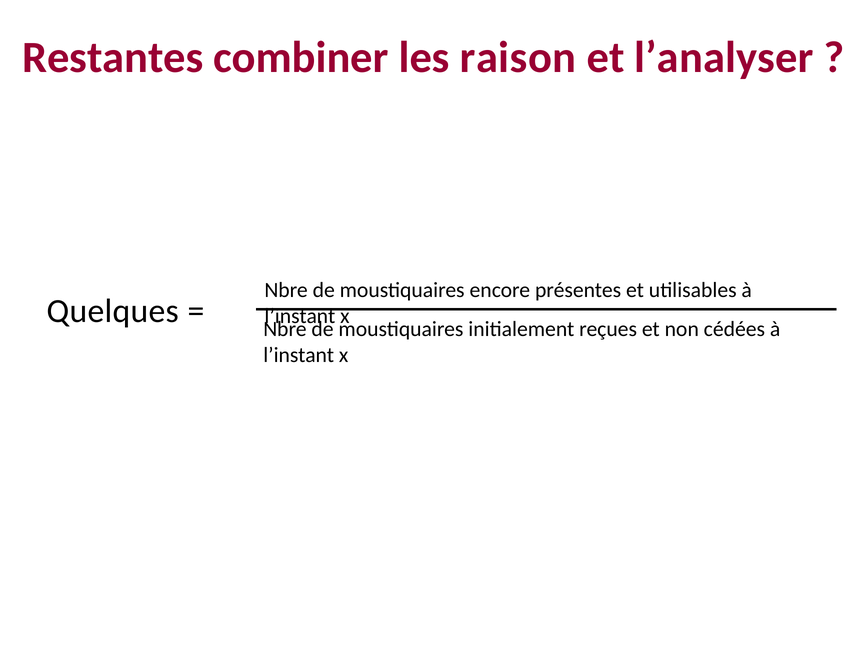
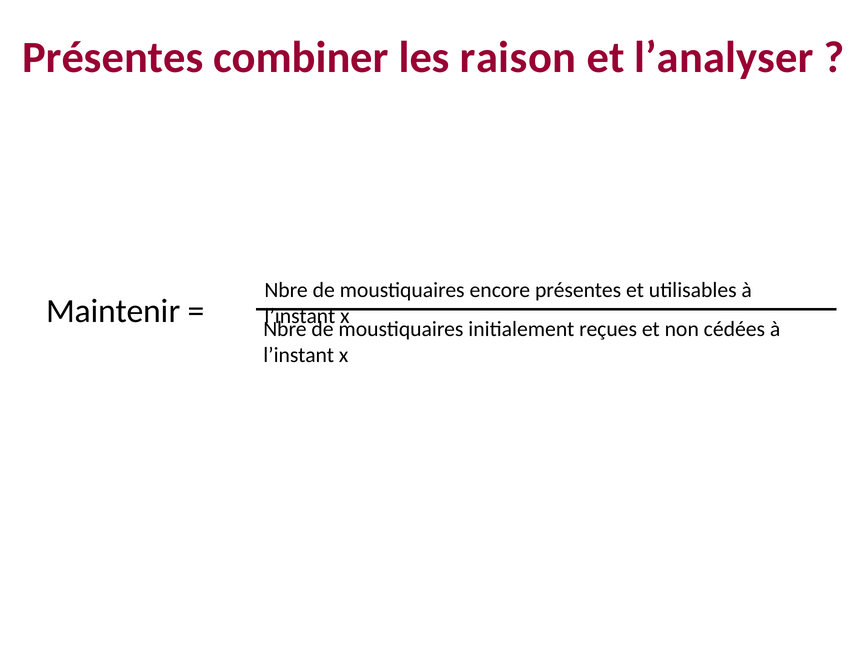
Restantes at (113, 57): Restantes -> Présentes
Quelques: Quelques -> Maintenir
